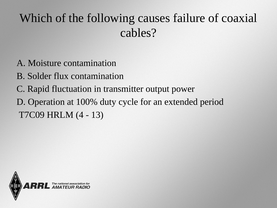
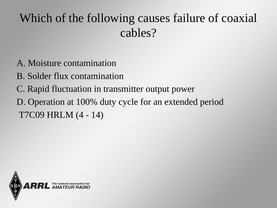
13: 13 -> 14
